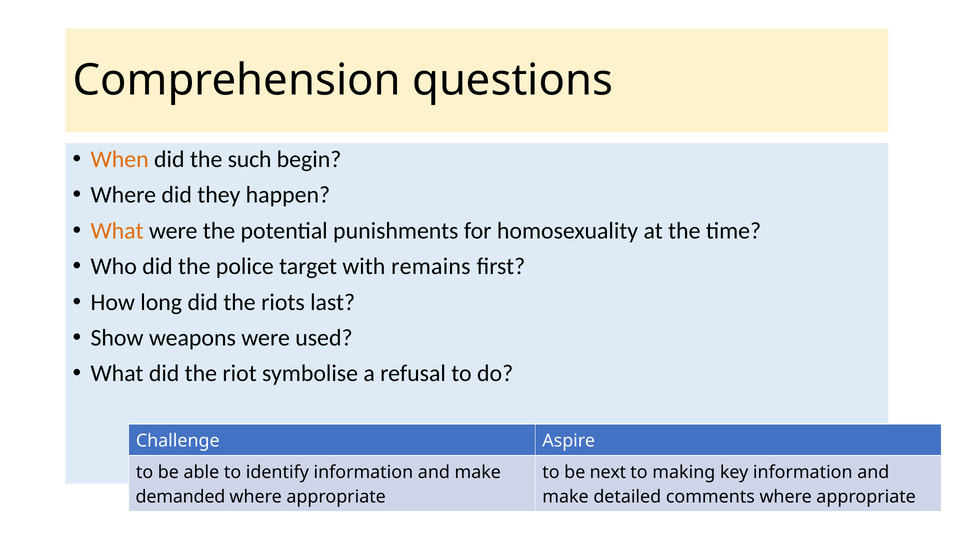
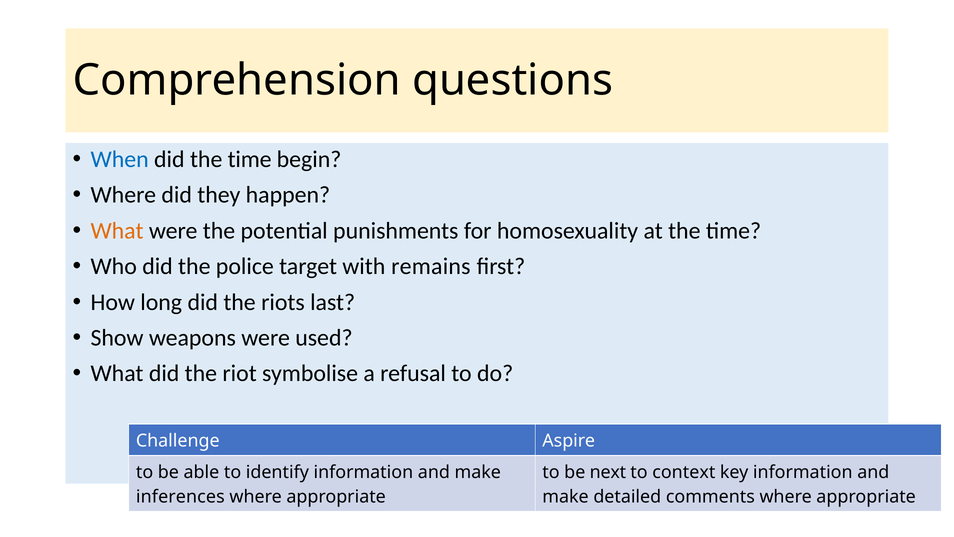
When colour: orange -> blue
did the such: such -> time
making: making -> context
demanded: demanded -> inferences
